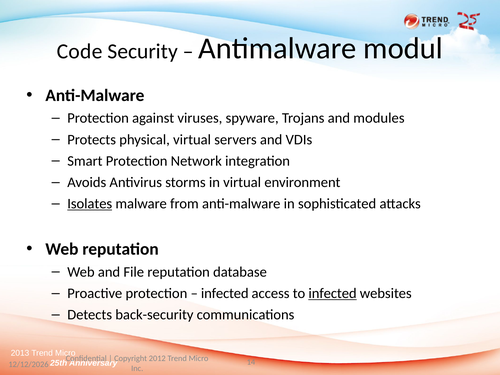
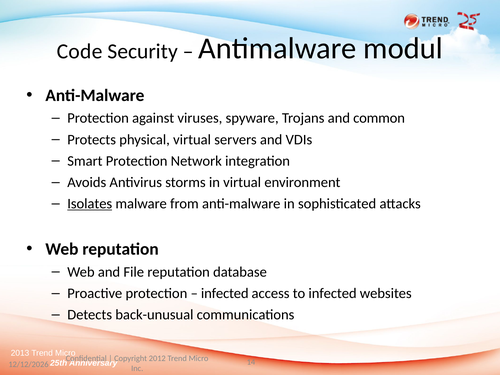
modules: modules -> common
infected at (333, 293) underline: present -> none
back-security: back-security -> back-unusual
